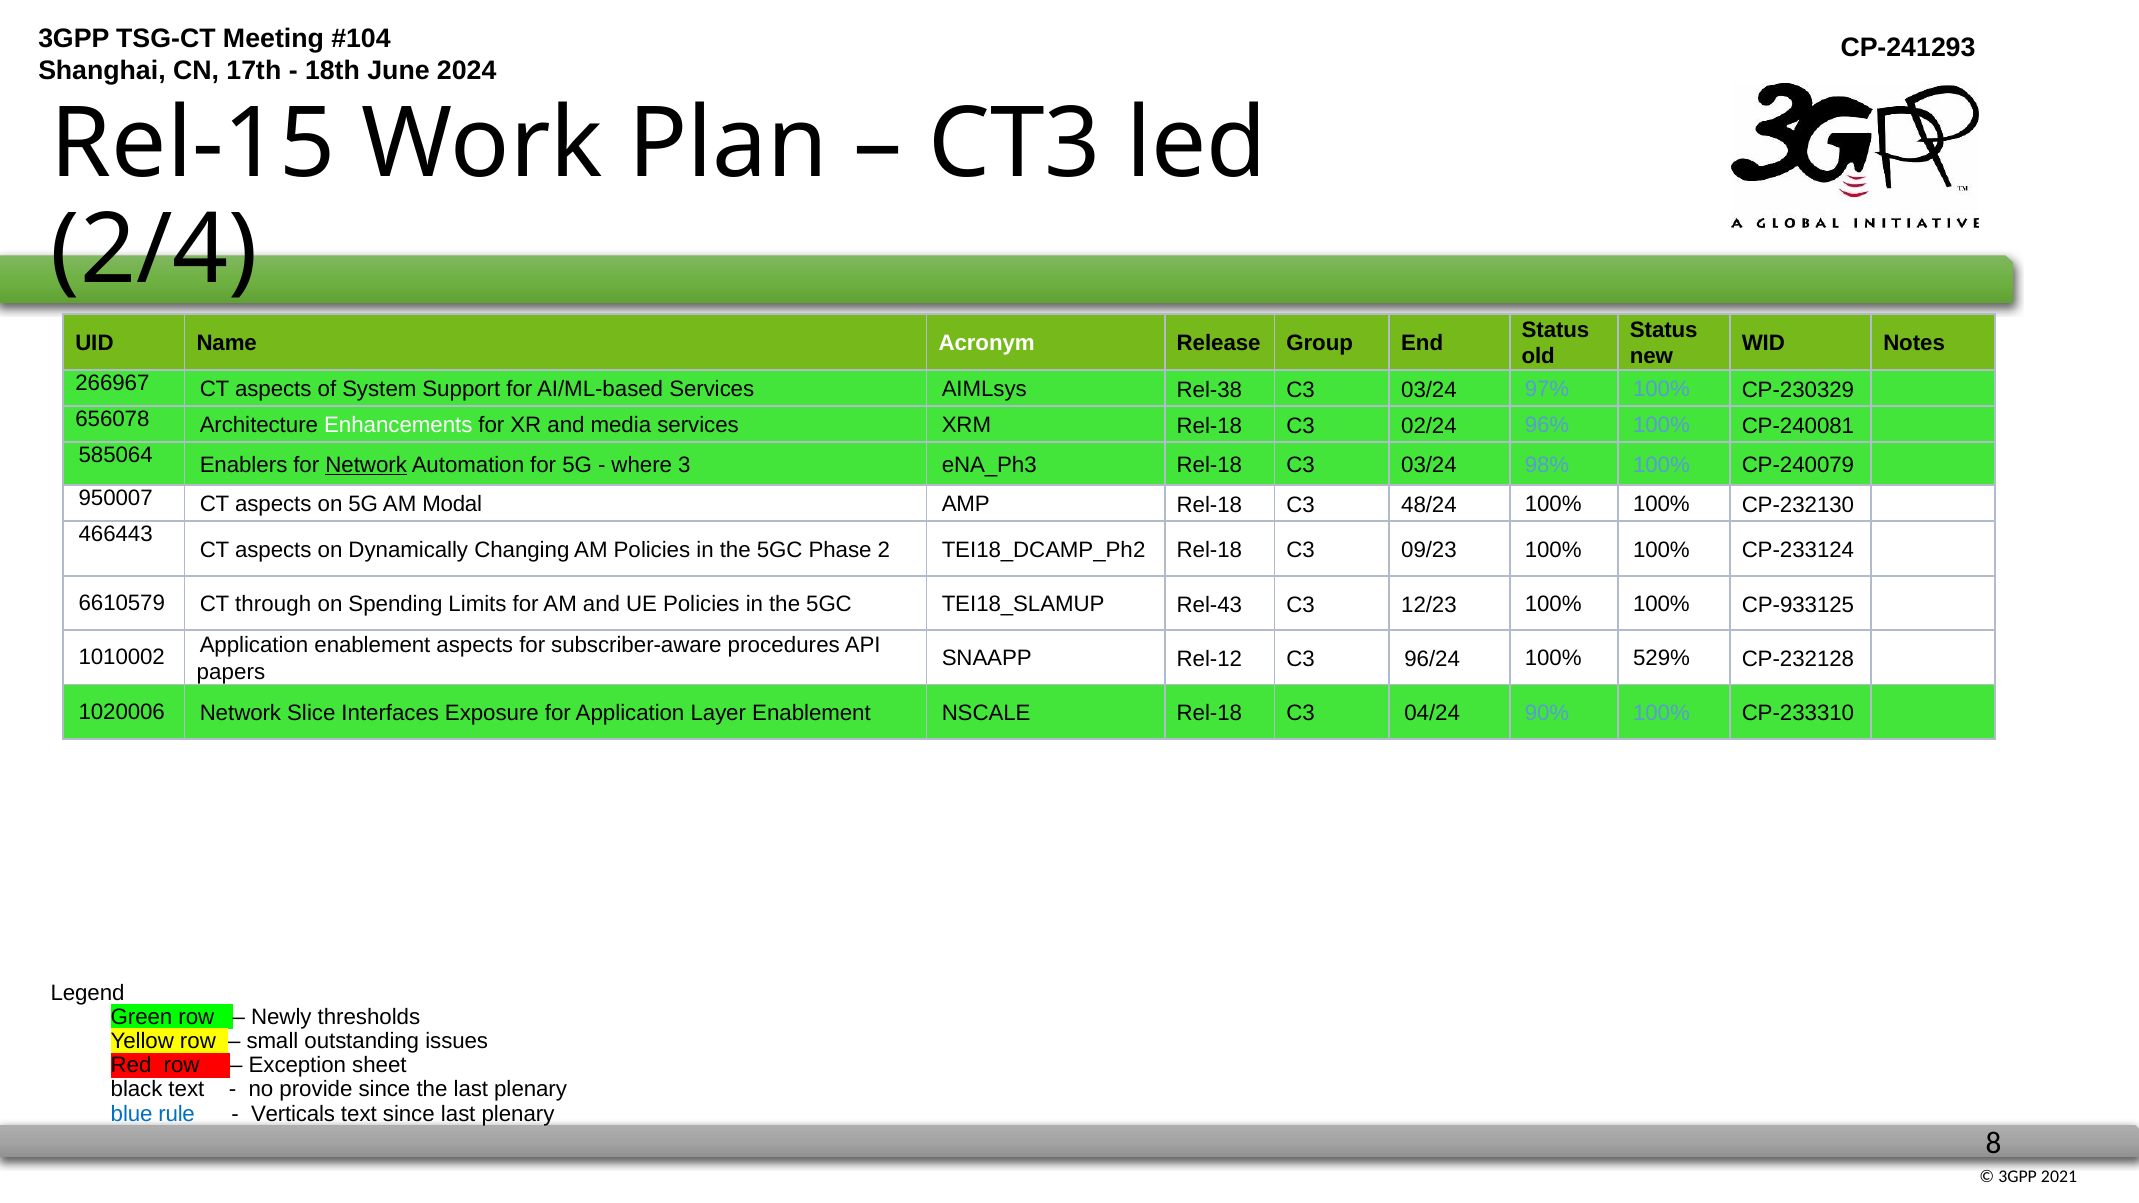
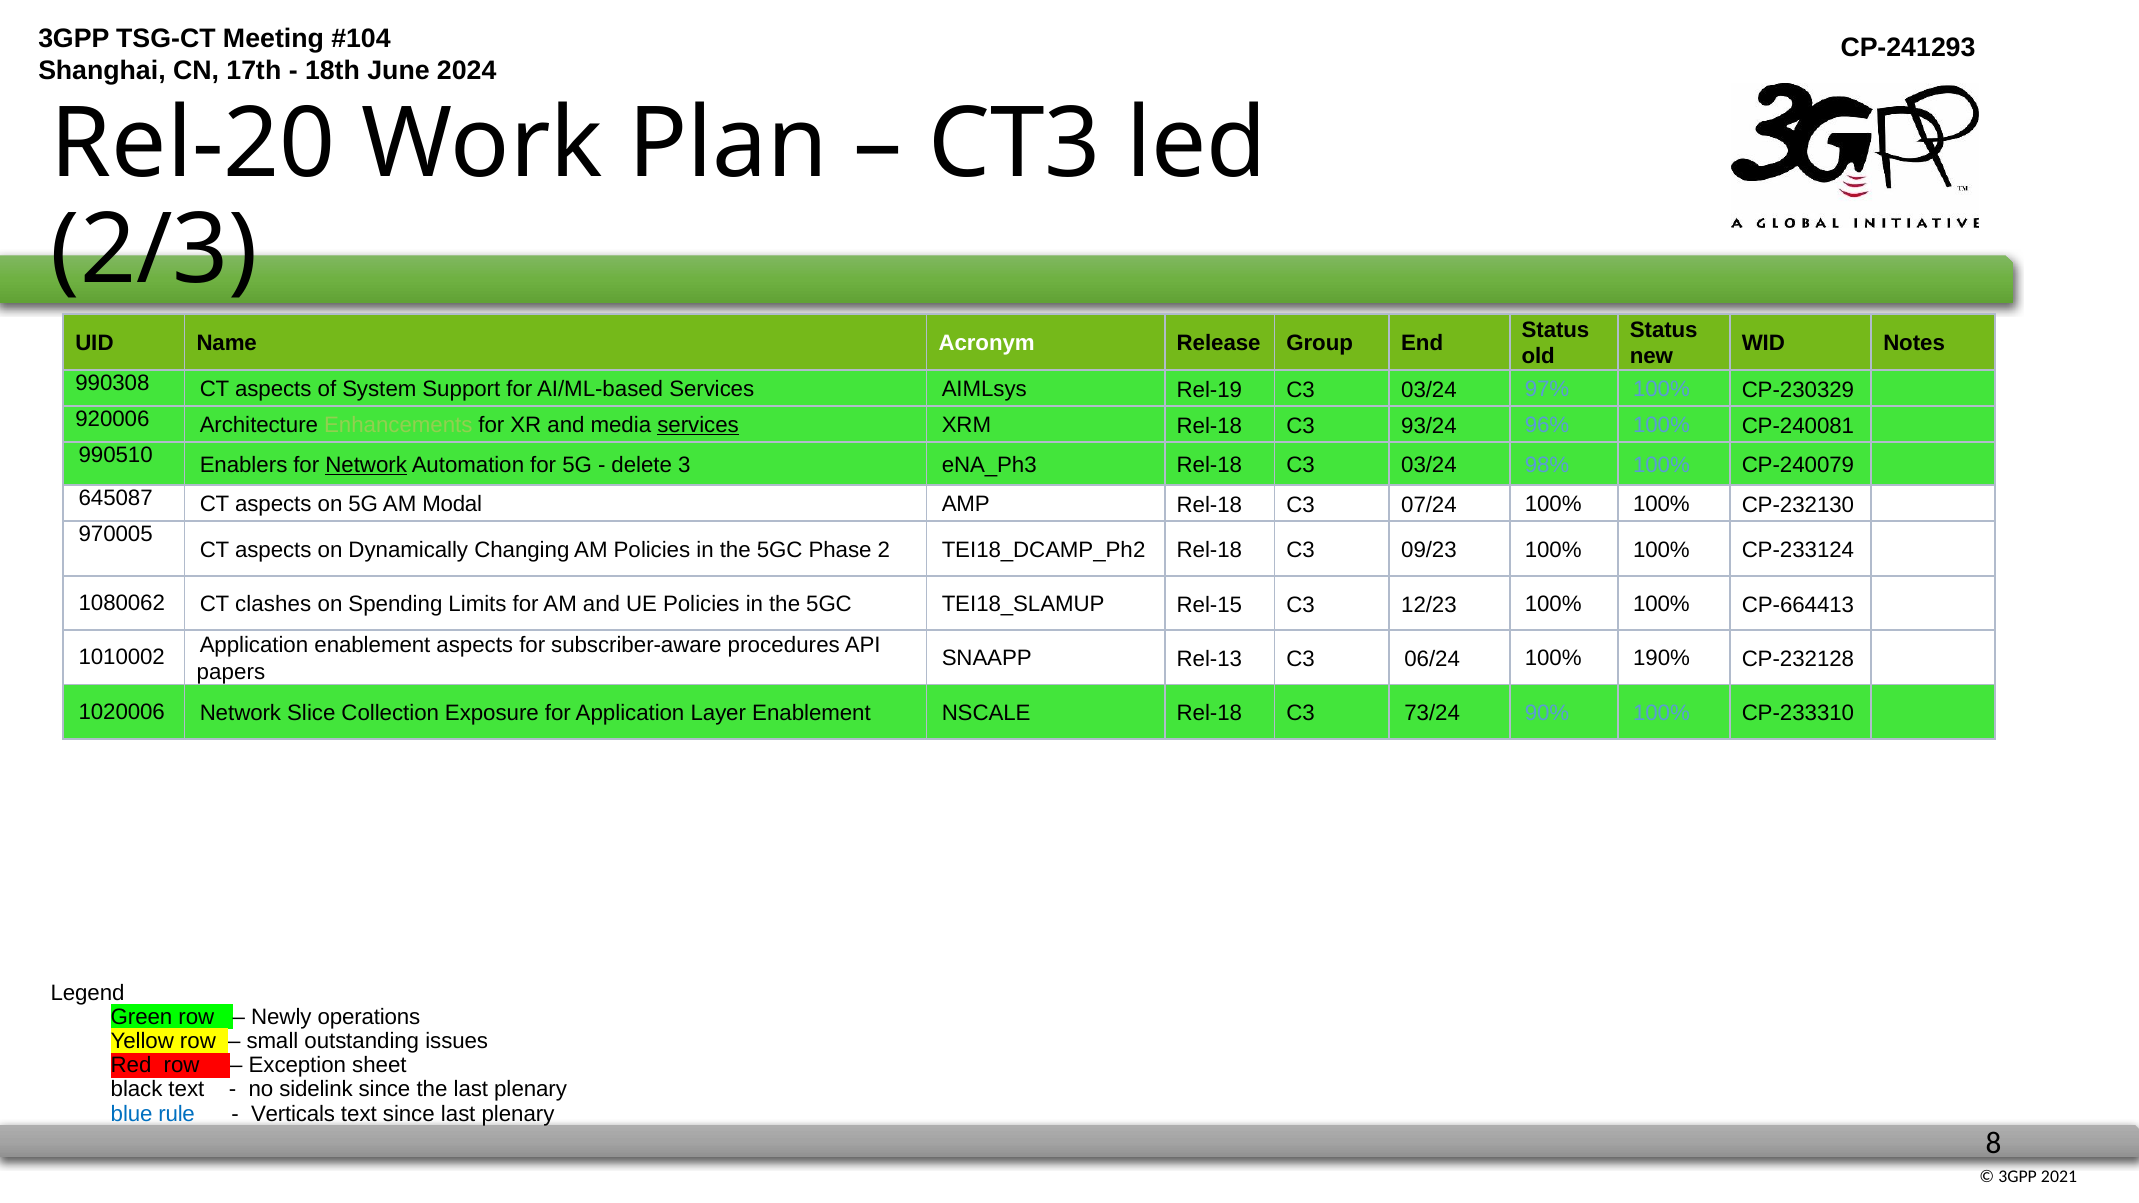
Rel-15: Rel-15 -> Rel-20
2/4: 2/4 -> 2/3
266967: 266967 -> 990308
Rel-38: Rel-38 -> Rel-19
656078: 656078 -> 920006
Enhancements colour: white -> light green
services at (698, 425) underline: none -> present
02/24: 02/24 -> 93/24
585064: 585064 -> 990510
where: where -> delete
950007: 950007 -> 645087
48/24: 48/24 -> 07/24
466443: 466443 -> 970005
6610579: 6610579 -> 1080062
through: through -> clashes
Rel-43: Rel-43 -> Rel-15
CP-933125: CP-933125 -> CP-664413
Rel-12: Rel-12 -> Rel-13
96/24: 96/24 -> 06/24
529%: 529% -> 190%
Interfaces: Interfaces -> Collection
04/24: 04/24 -> 73/24
thresholds: thresholds -> operations
provide: provide -> sidelink
